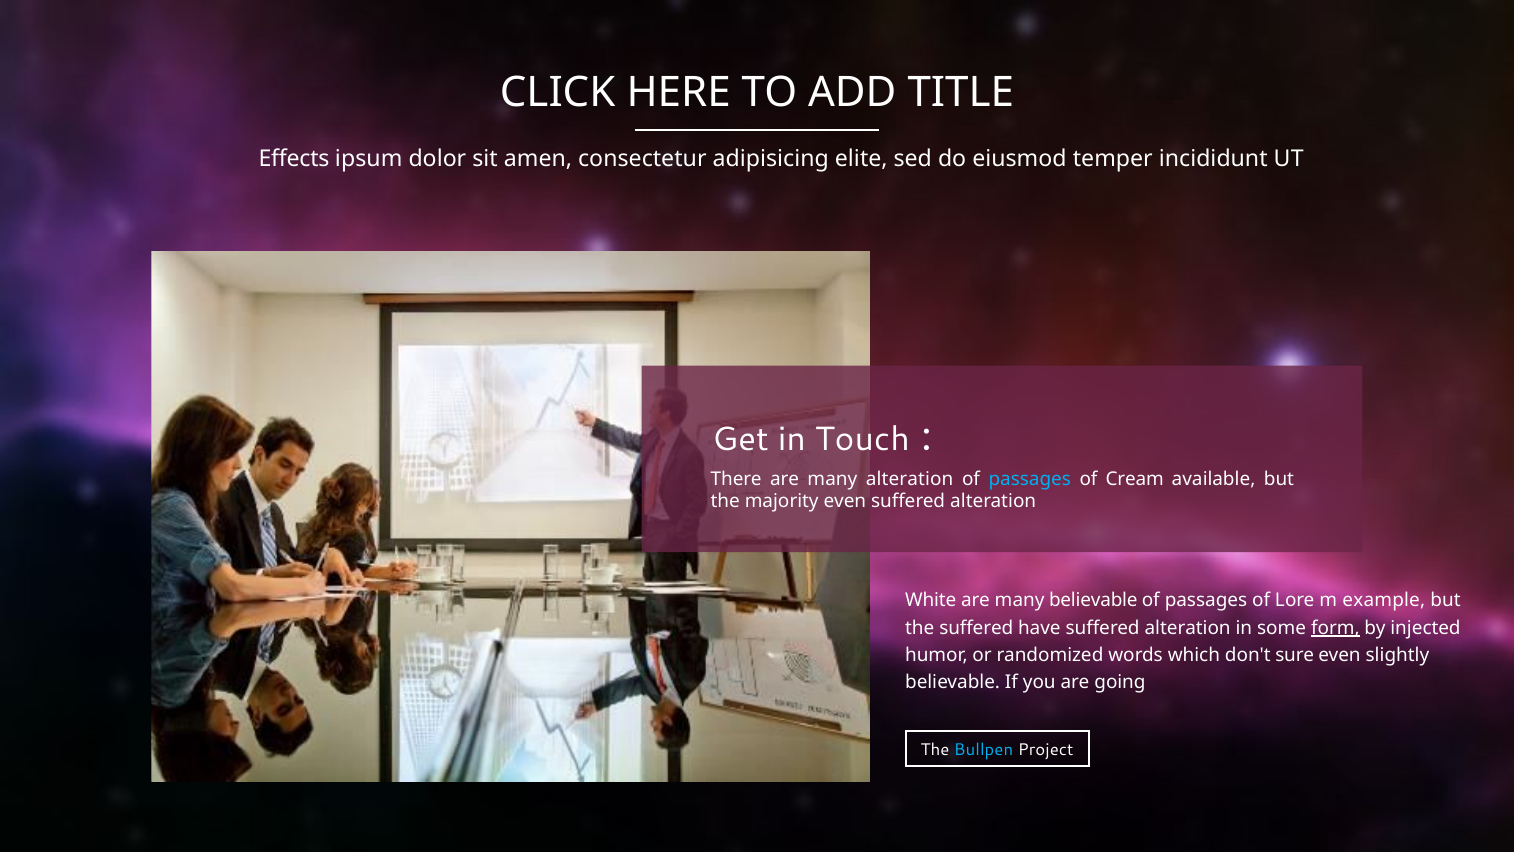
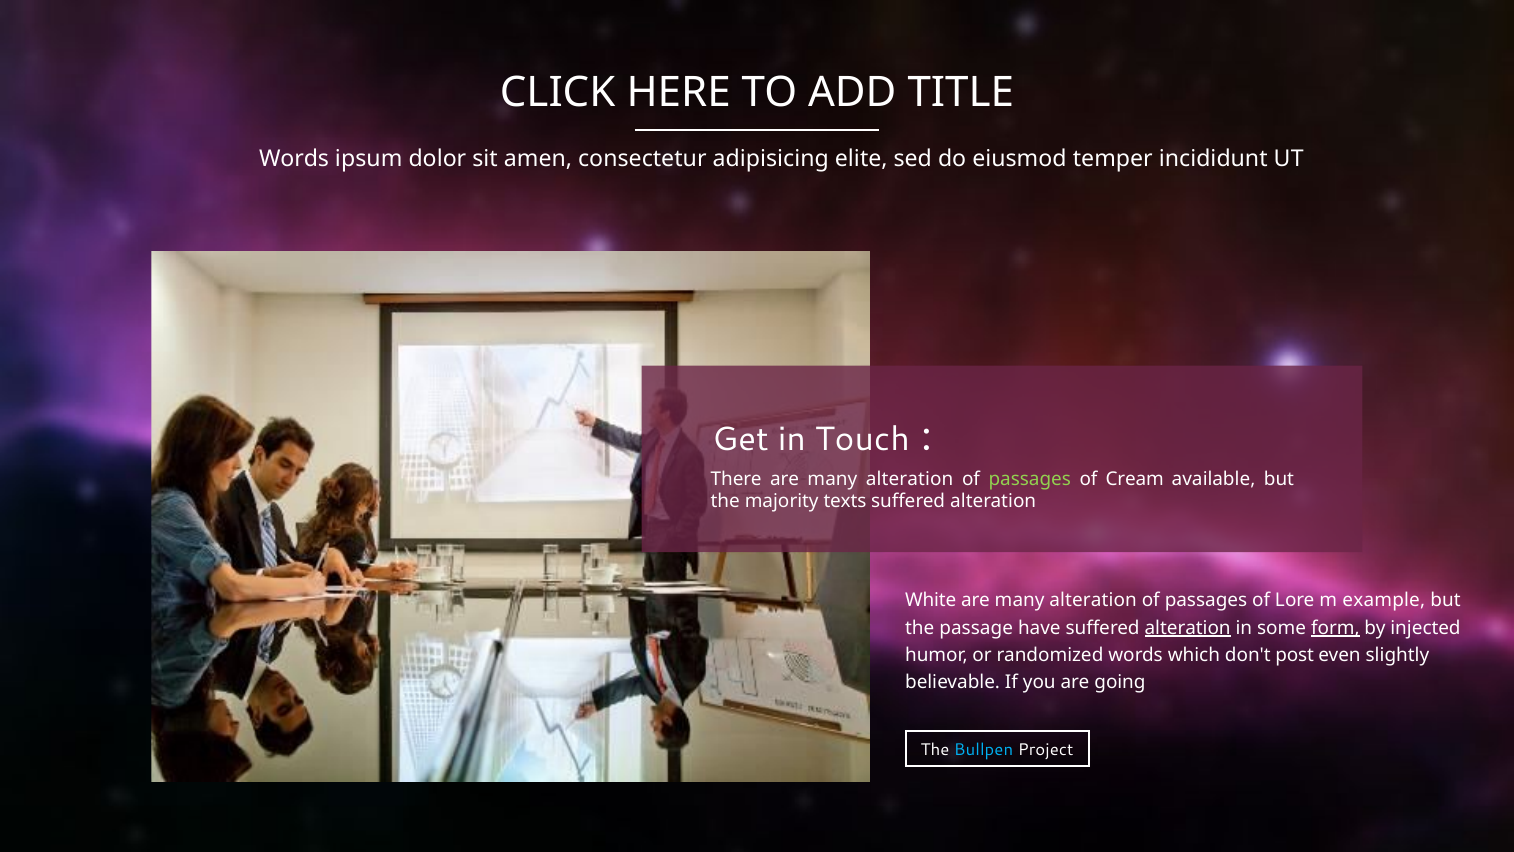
Effects at (294, 159): Effects -> Words
passages at (1030, 479) colour: light blue -> light green
majority even: even -> texts
believable at (1093, 600): believable -> alteration
the suffered: suffered -> passage
alteration at (1188, 628) underline: none -> present
sure: sure -> post
